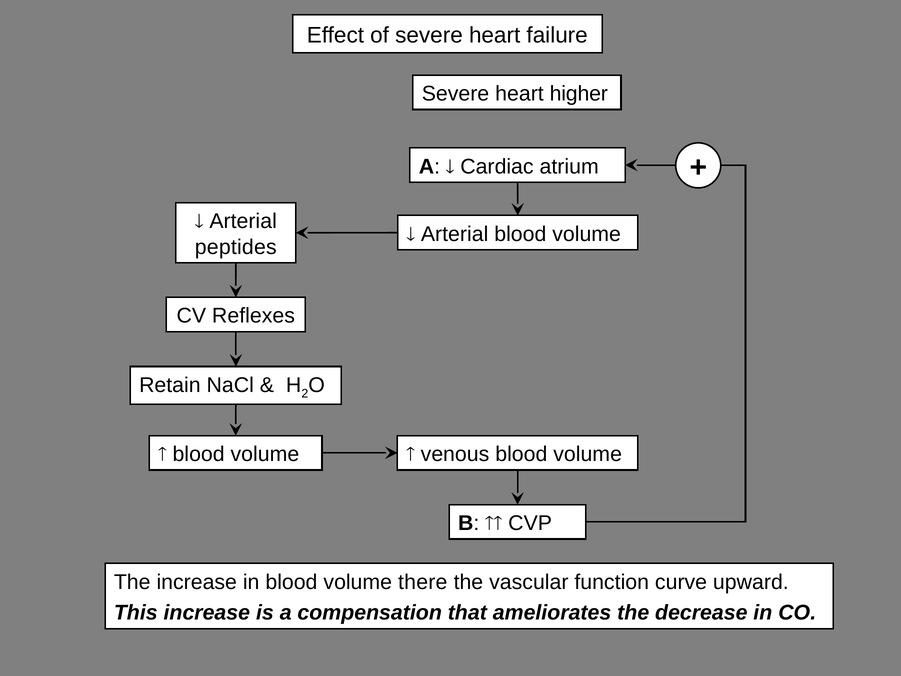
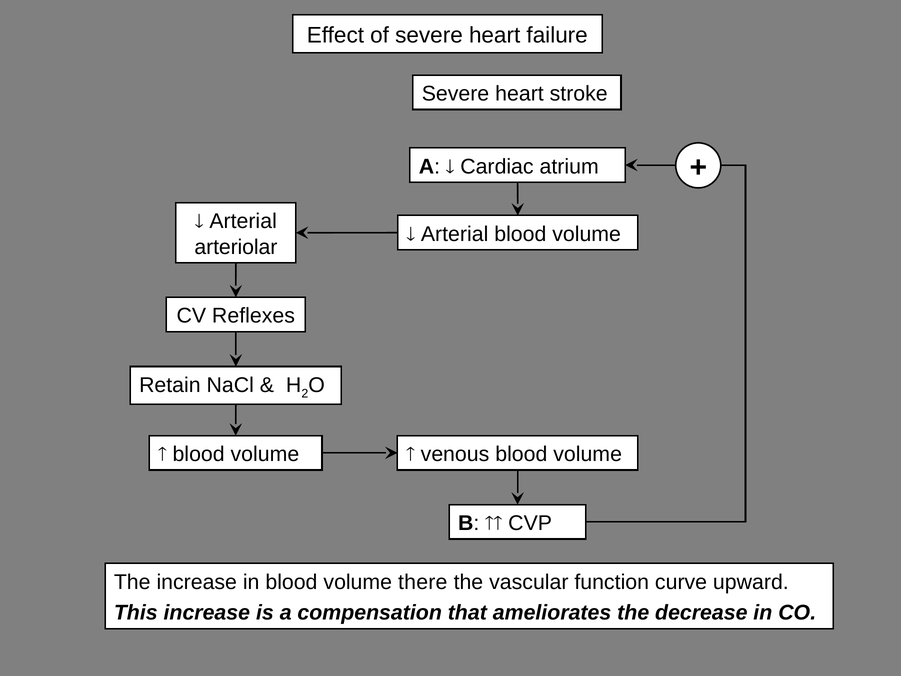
higher: higher -> stroke
peptides: peptides -> arteriolar
